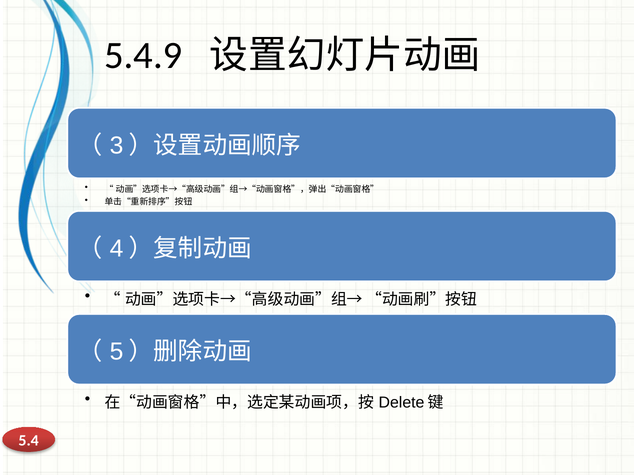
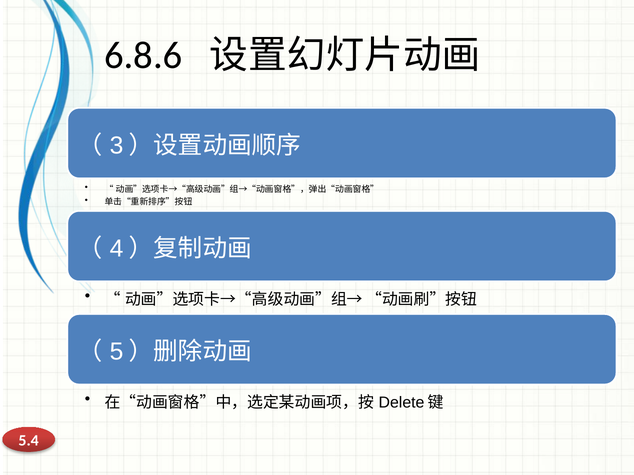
5.4.9: 5.4.9 -> 6.8.6
